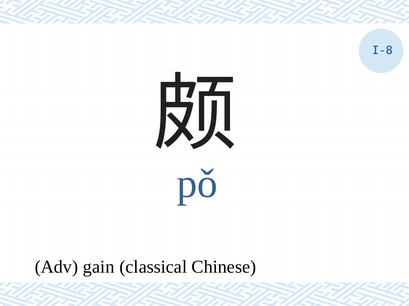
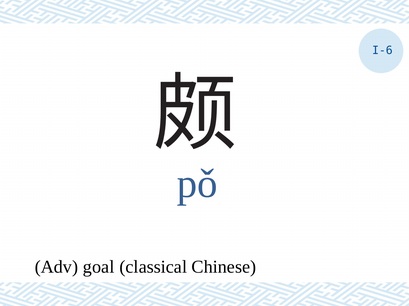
I-8: I-8 -> I-6
gain: gain -> goal
